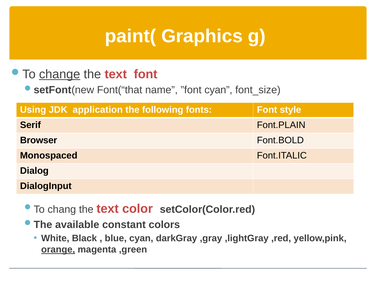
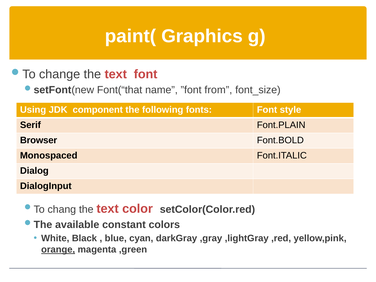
change underline: present -> none
”font cyan: cyan -> from
application: application -> component
